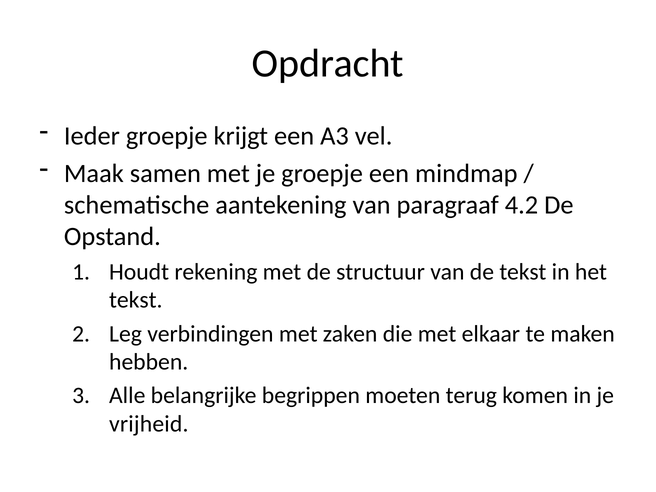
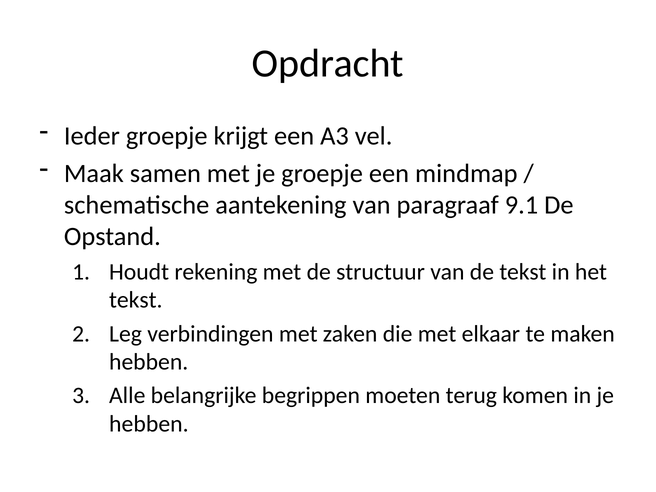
4.2: 4.2 -> 9.1
vrijheid at (149, 424): vrijheid -> hebben
